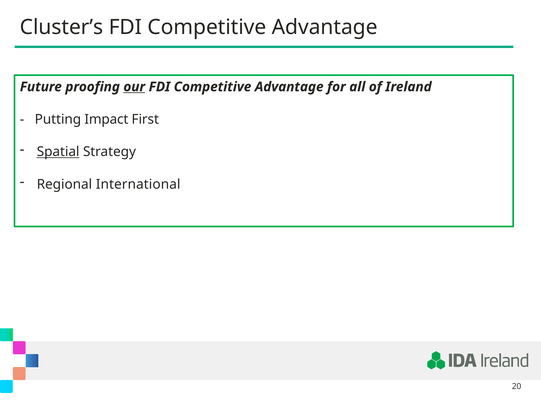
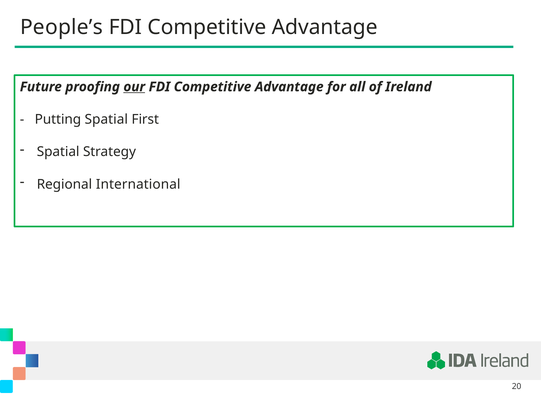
Cluster’s: Cluster’s -> People’s
Putting Impact: Impact -> Spatial
Spatial at (58, 152) underline: present -> none
